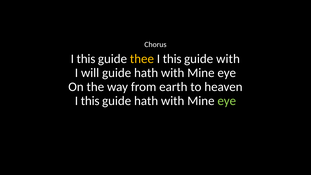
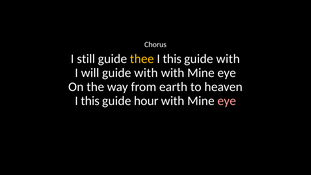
this at (86, 59): this -> still
will guide hath: hath -> with
hath at (146, 101): hath -> hour
eye at (227, 101) colour: light green -> pink
